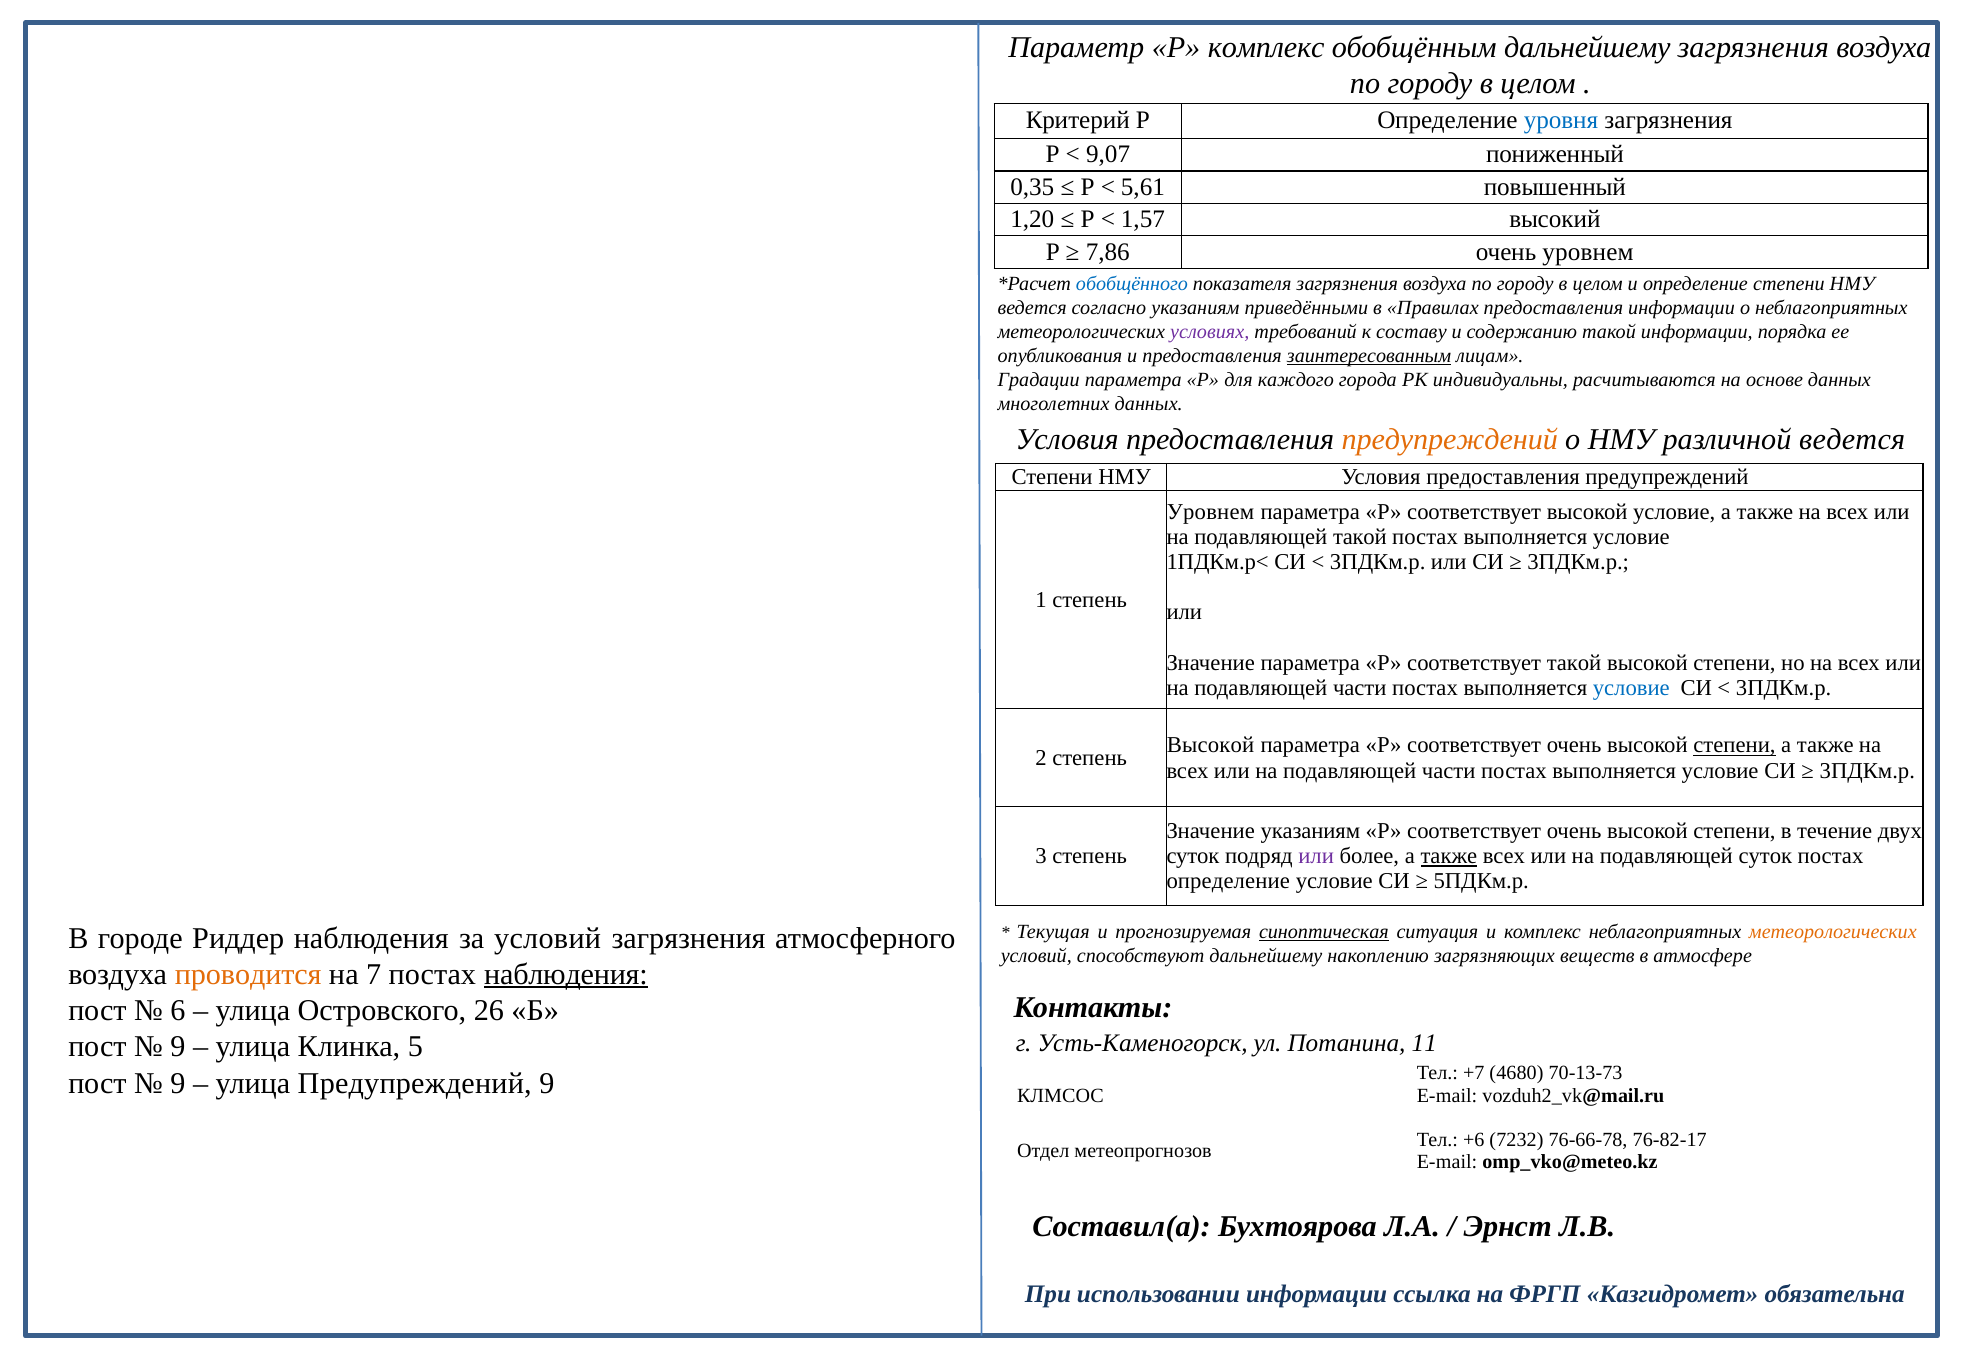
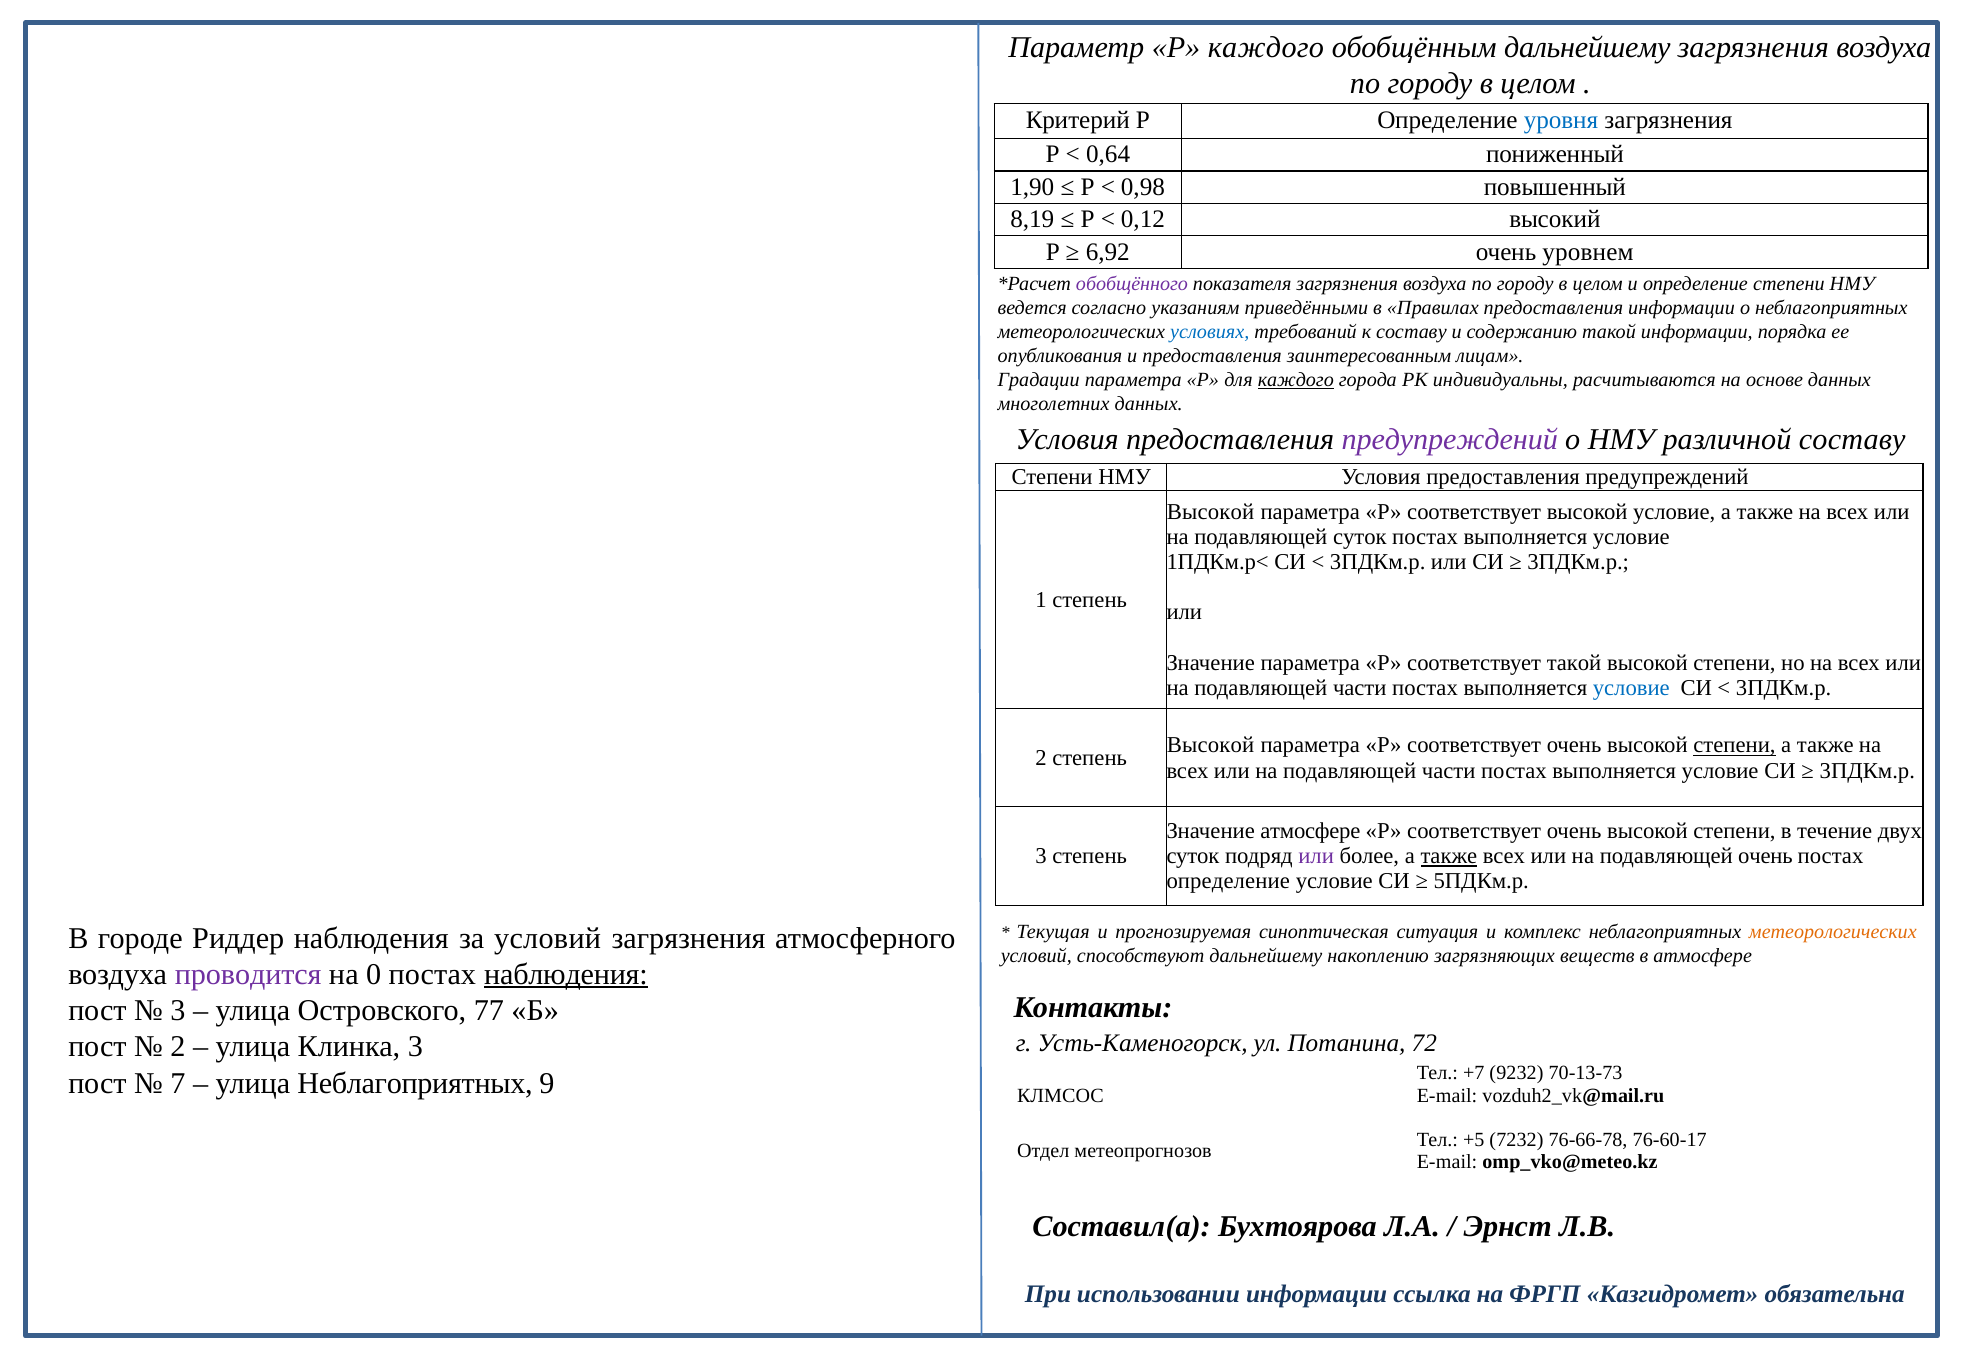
Р комплекс: комплекс -> каждого
9,07: 9,07 -> 0,64
0,35: 0,35 -> 1,90
5,61: 5,61 -> 0,98
1,20: 1,20 -> 8,19
1,57: 1,57 -> 0,12
7,86: 7,86 -> 6,92
обобщённого colour: blue -> purple
условиях colour: purple -> blue
заинтересованным underline: present -> none
каждого at (1296, 380) underline: none -> present
предупреждений at (1450, 440) colour: orange -> purple
различной ведется: ведется -> составу
Уровнем at (1211, 512): Уровнем -> Высокой
подавляющей такой: такой -> суток
Значение указаниям: указаниям -> атмосфере
подавляющей суток: суток -> очень
синоптическая underline: present -> none
проводится colour: orange -> purple
7: 7 -> 0
6 at (178, 1011): 6 -> 3
26: 26 -> 77
11: 11 -> 72
9 at (178, 1047): 9 -> 2
Клинка 5: 5 -> 3
4680: 4680 -> 9232
9 at (178, 1083): 9 -> 7
улица Предупреждений: Предупреждений -> Неблагоприятных
+6: +6 -> +5
76-82-17: 76-82-17 -> 76-60-17
